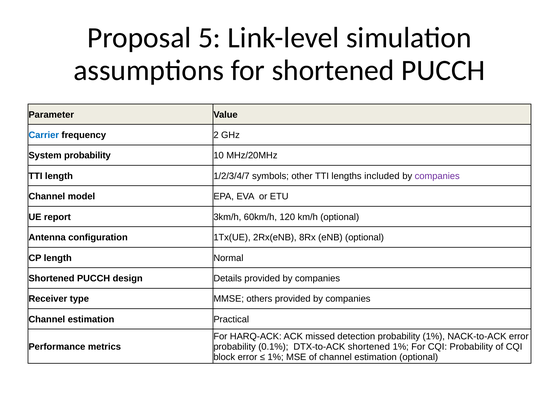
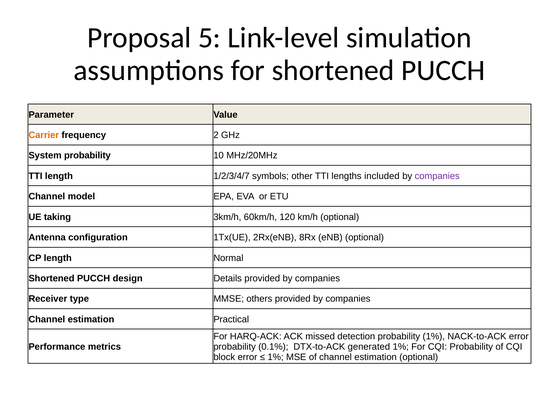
Carrier colour: blue -> orange
report: report -> taking
DTX-to-ACK shortened: shortened -> generated
